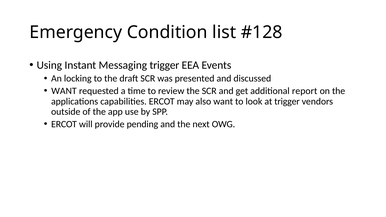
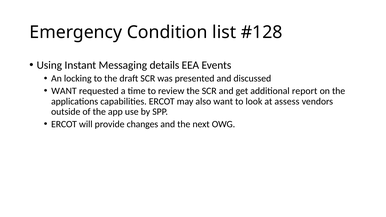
Messaging trigger: trigger -> details
at trigger: trigger -> assess
pending: pending -> changes
